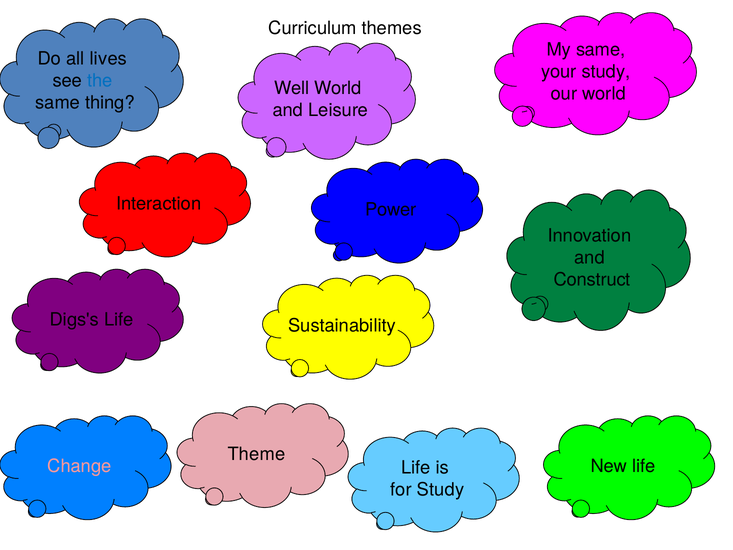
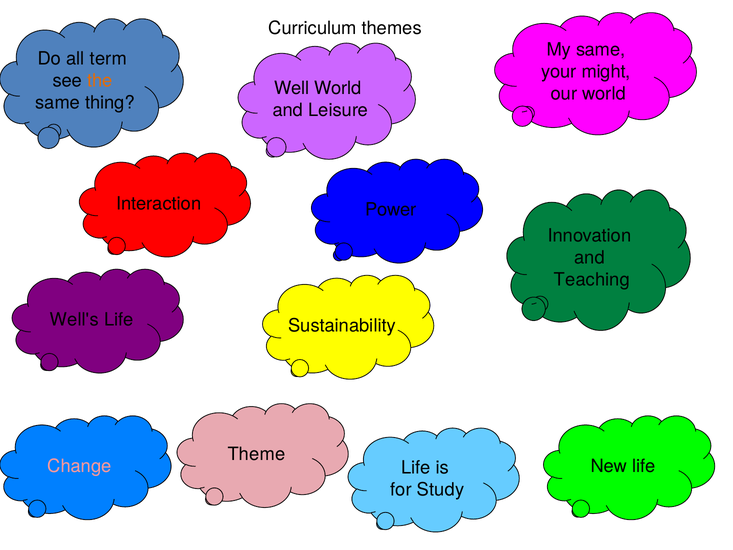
lives: lives -> term
your study: study -> might
the colour: blue -> orange
Construct: Construct -> Teaching
Digs's: Digs's -> Well's
